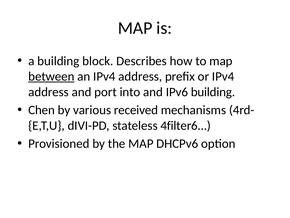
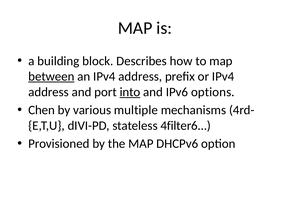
into underline: none -> present
IPv6 building: building -> options
received: received -> multiple
